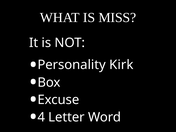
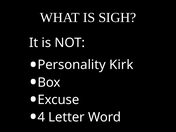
MISS: MISS -> SIGH
